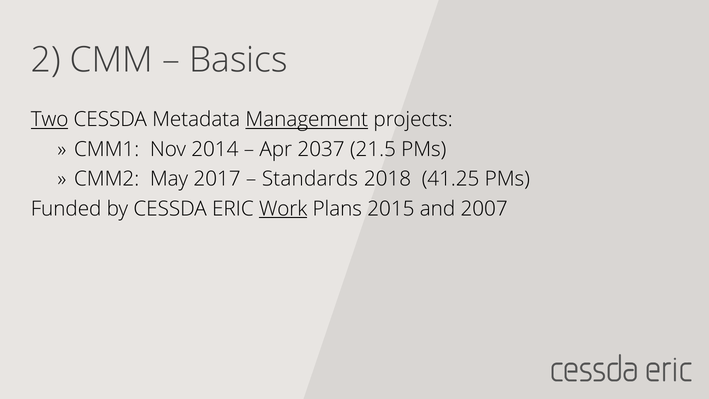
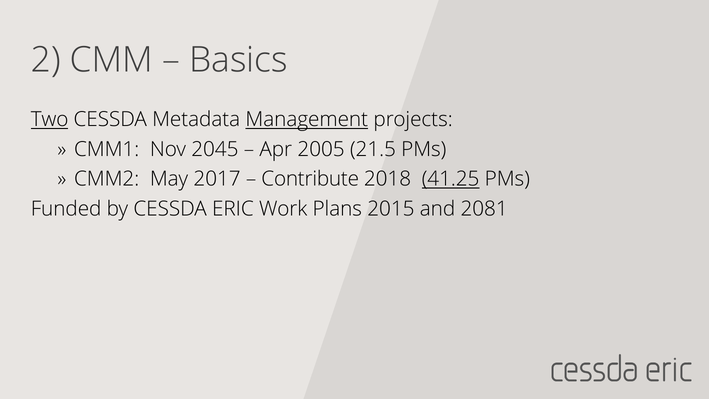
2014: 2014 -> 2045
2037: 2037 -> 2005
Standards: Standards -> Contribute
41.25 underline: none -> present
Work underline: present -> none
2007: 2007 -> 2081
